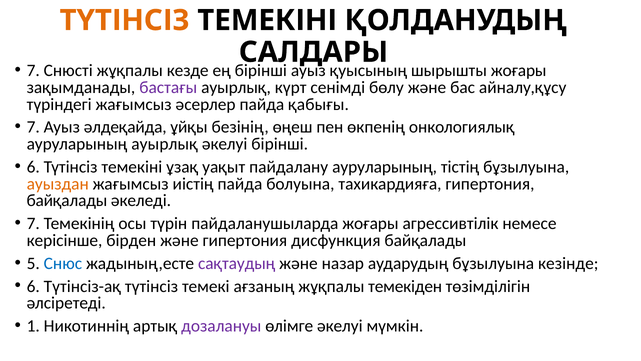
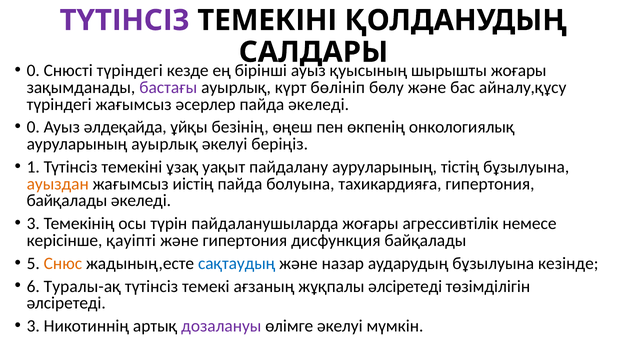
ТҮТІНСІЗ at (125, 20) colour: orange -> purple
7 at (33, 70): 7 -> 0
Снюсті жұқпалы: жұқпалы -> түріндегі
сенімді: сенімді -> бөлініп
пайда қабығы: қабығы -> әкеледі
7 at (33, 127): 7 -> 0
әкелуі бірінші: бірінші -> беріңіз
6 at (33, 167): 6 -> 1
7 at (33, 223): 7 -> 3
бірден: бірден -> қауіпті
Снюс colour: blue -> orange
сақтаудың colour: purple -> blue
Түтінсіз-ақ: Түтінсіз-ақ -> Туралы-ақ
жұқпалы темекіден: темекіден -> әлсіретеді
1 at (33, 326): 1 -> 3
